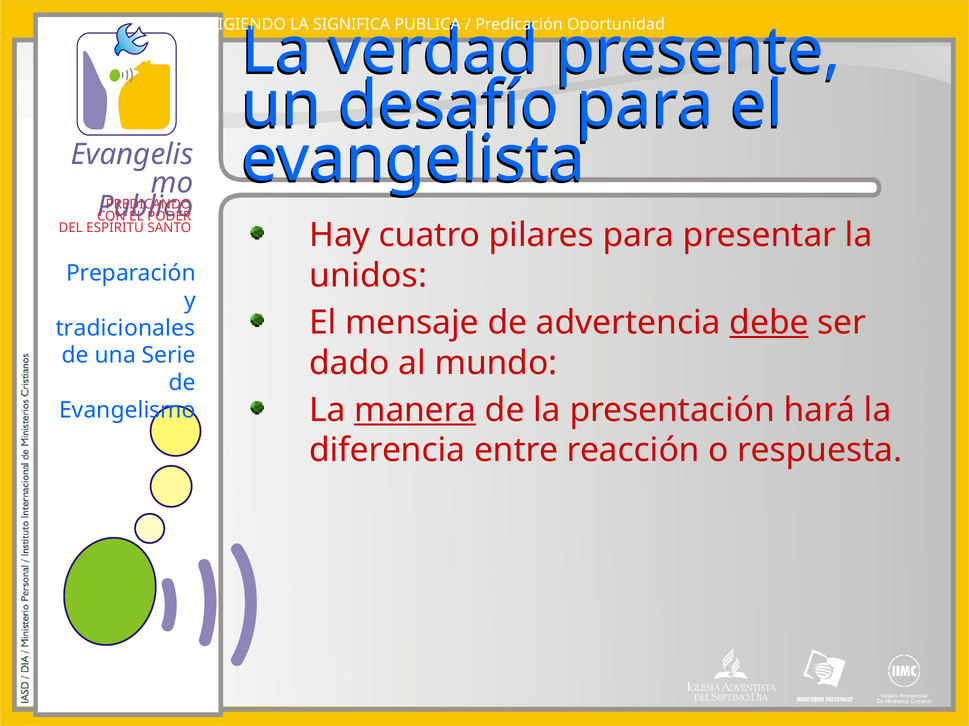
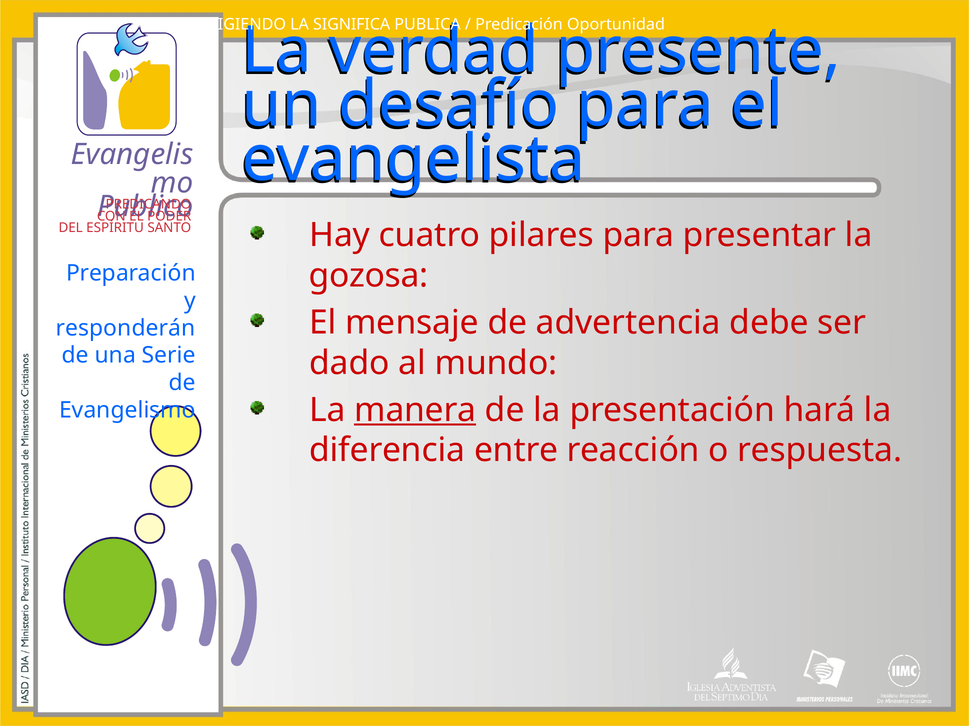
unidos: unidos -> gozosa
debe underline: present -> none
tradicionales: tradicionales -> responderán
